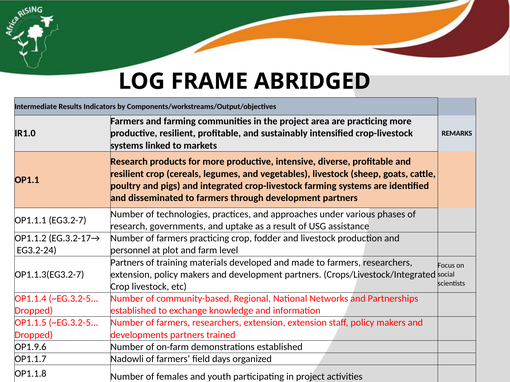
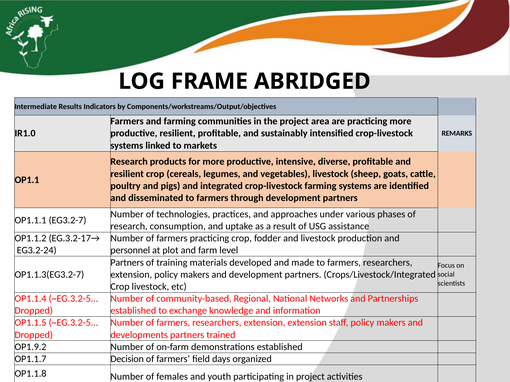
governments: governments -> consumption
OP1.9.6: OP1.9.6 -> OP1.9.2
Nadowli: Nadowli -> Decision
